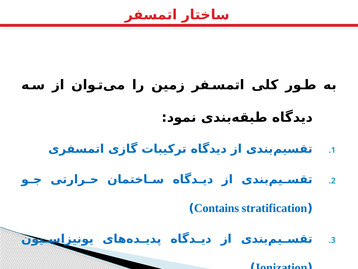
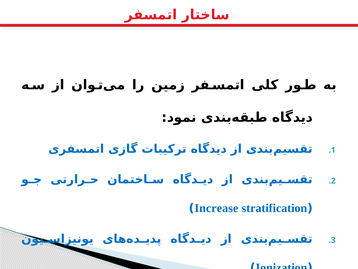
Contains: Contains -> Increase
